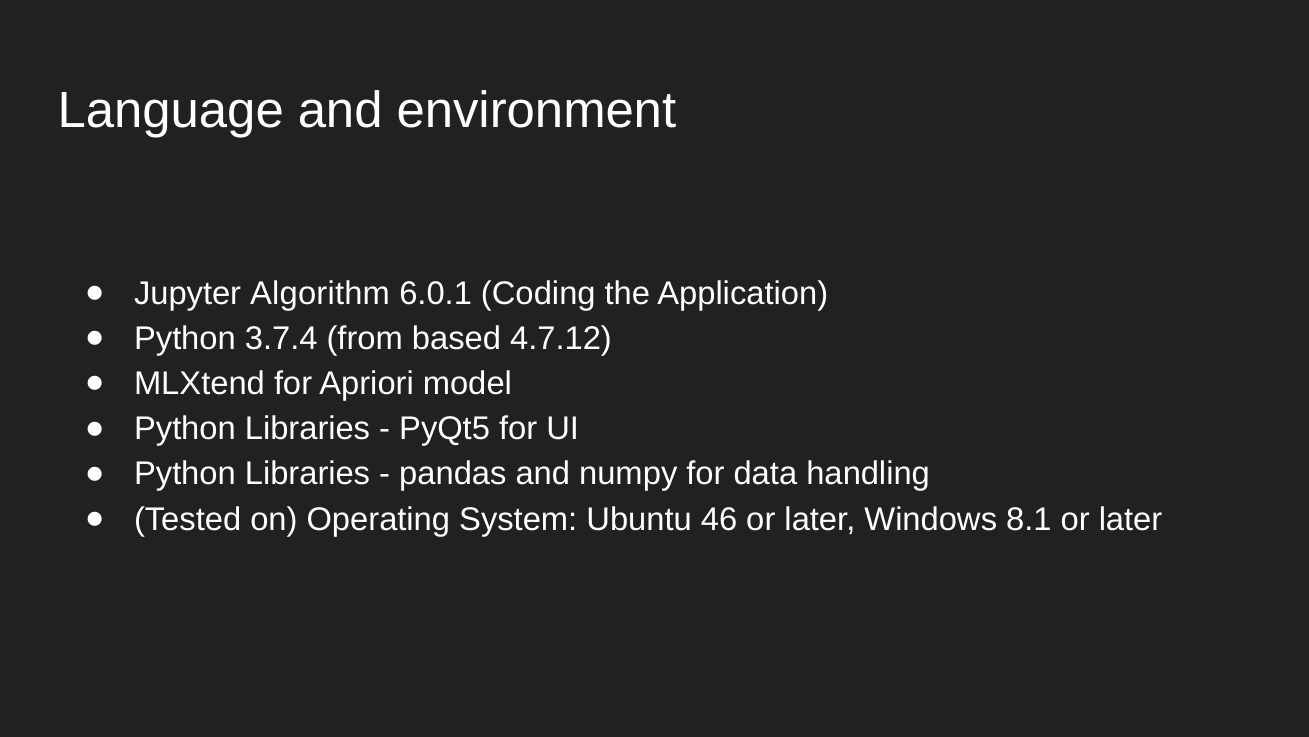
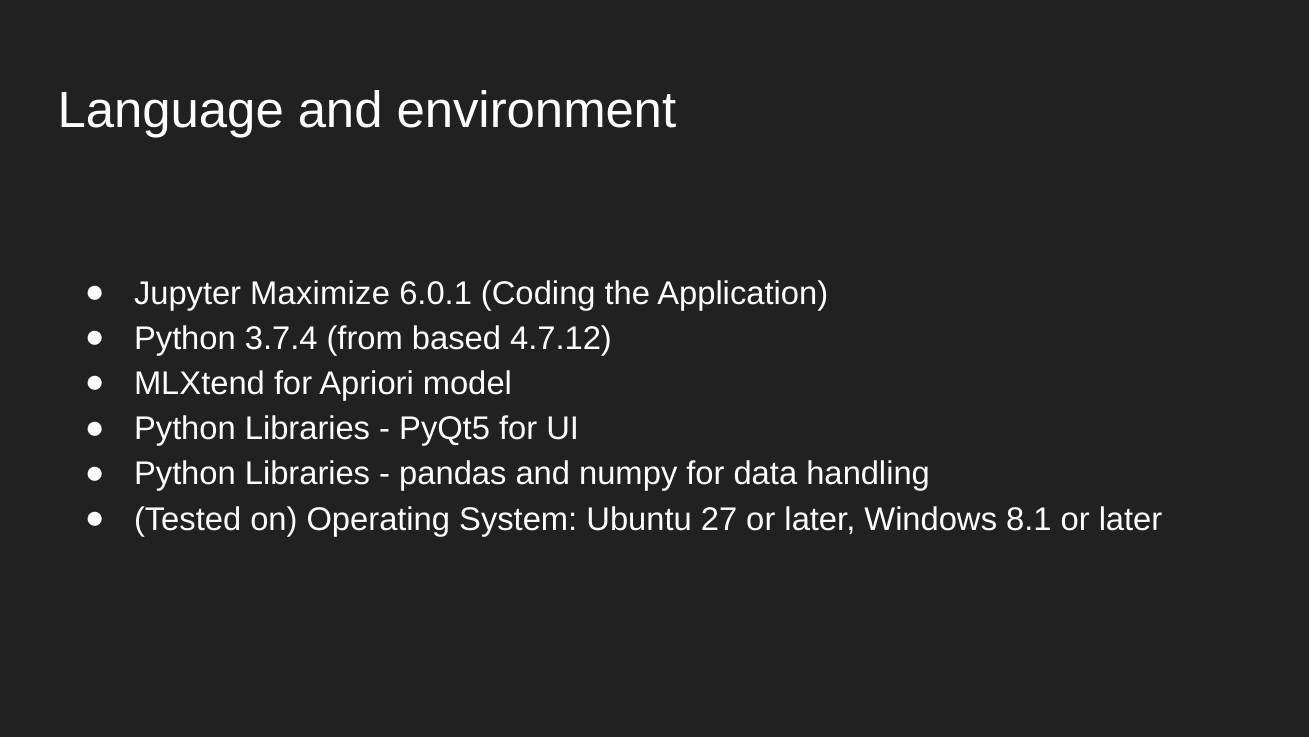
Algorithm: Algorithm -> Maximize
46: 46 -> 27
